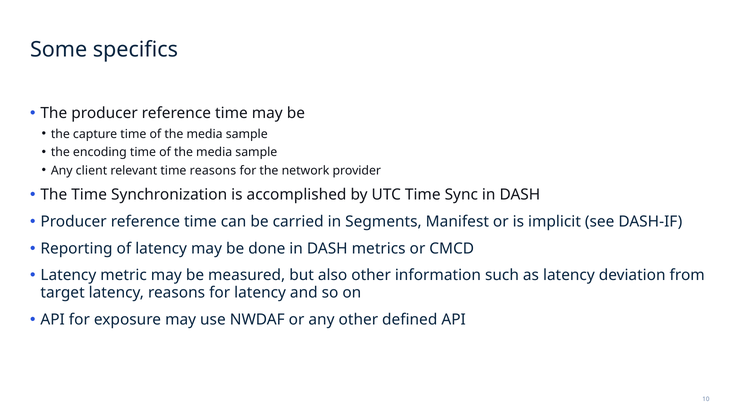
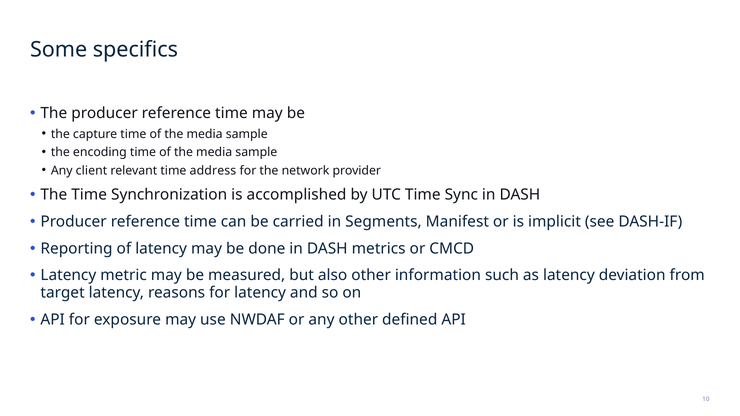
time reasons: reasons -> address
